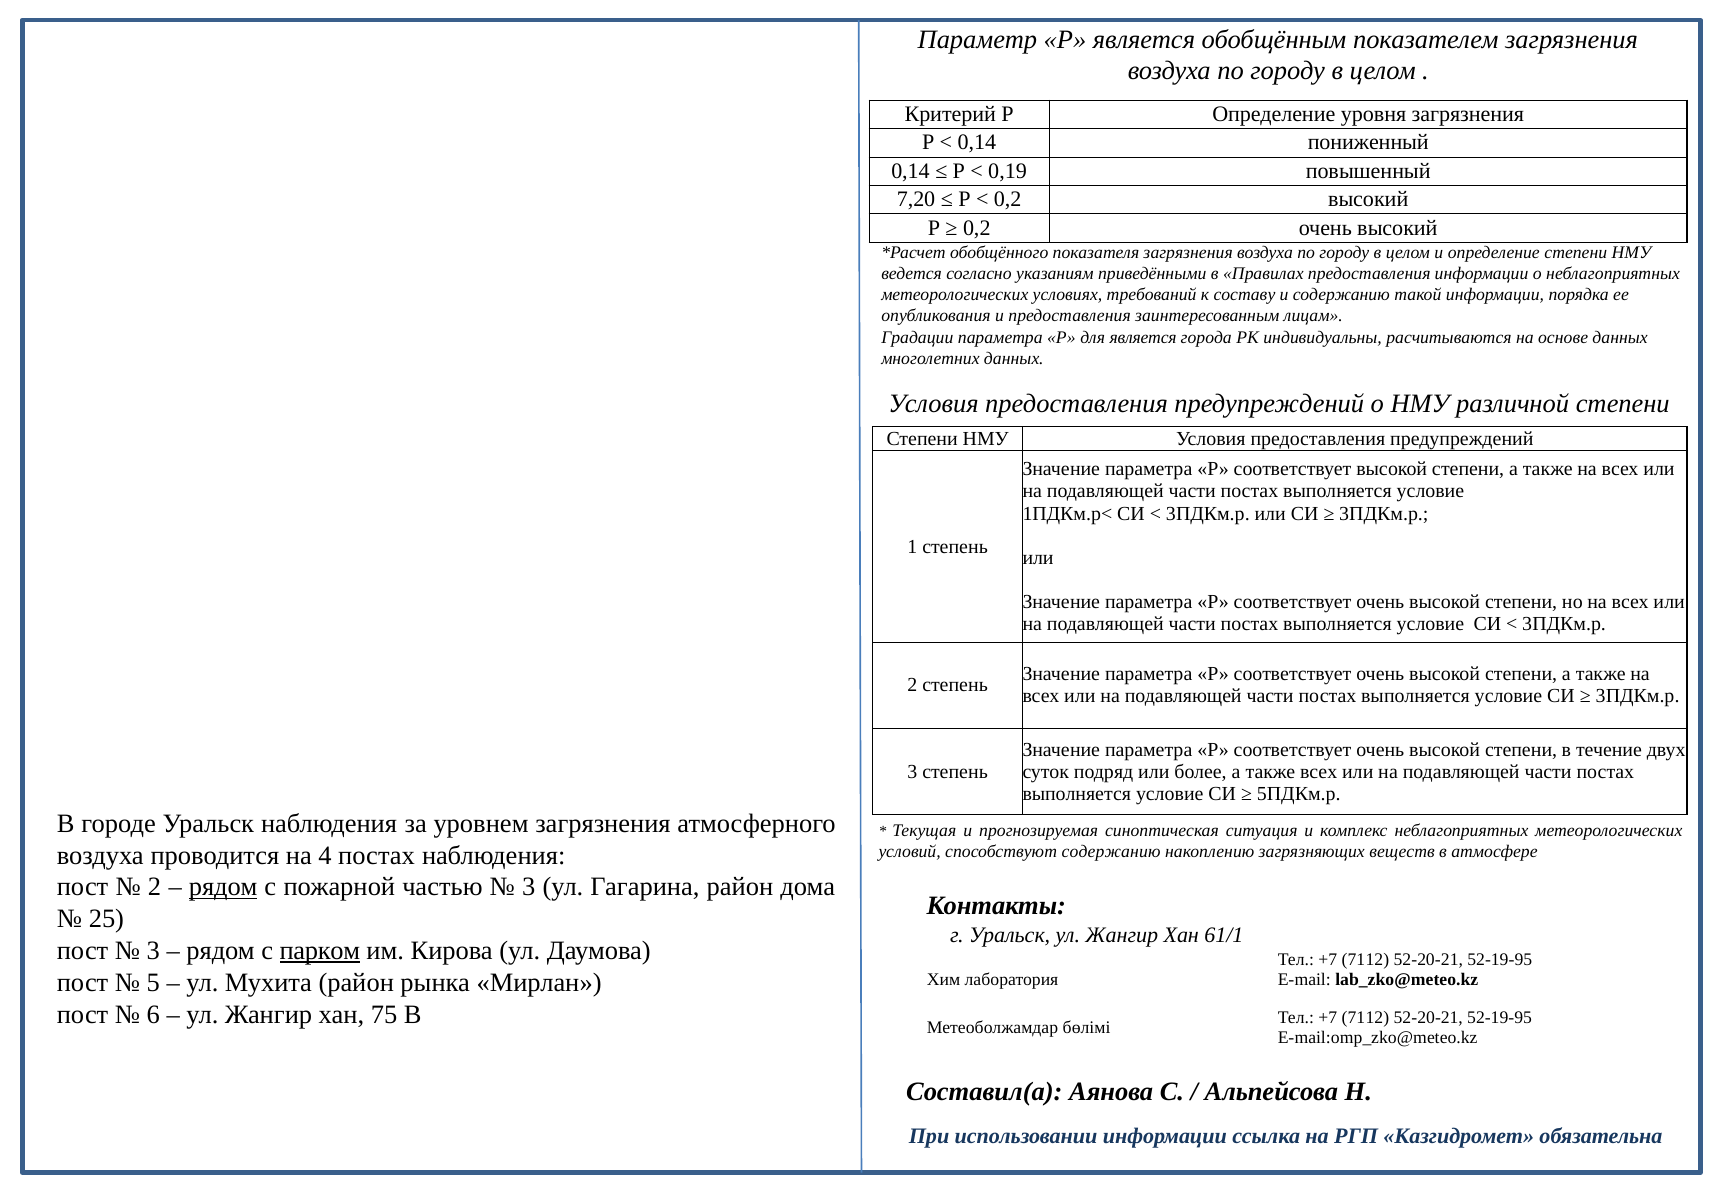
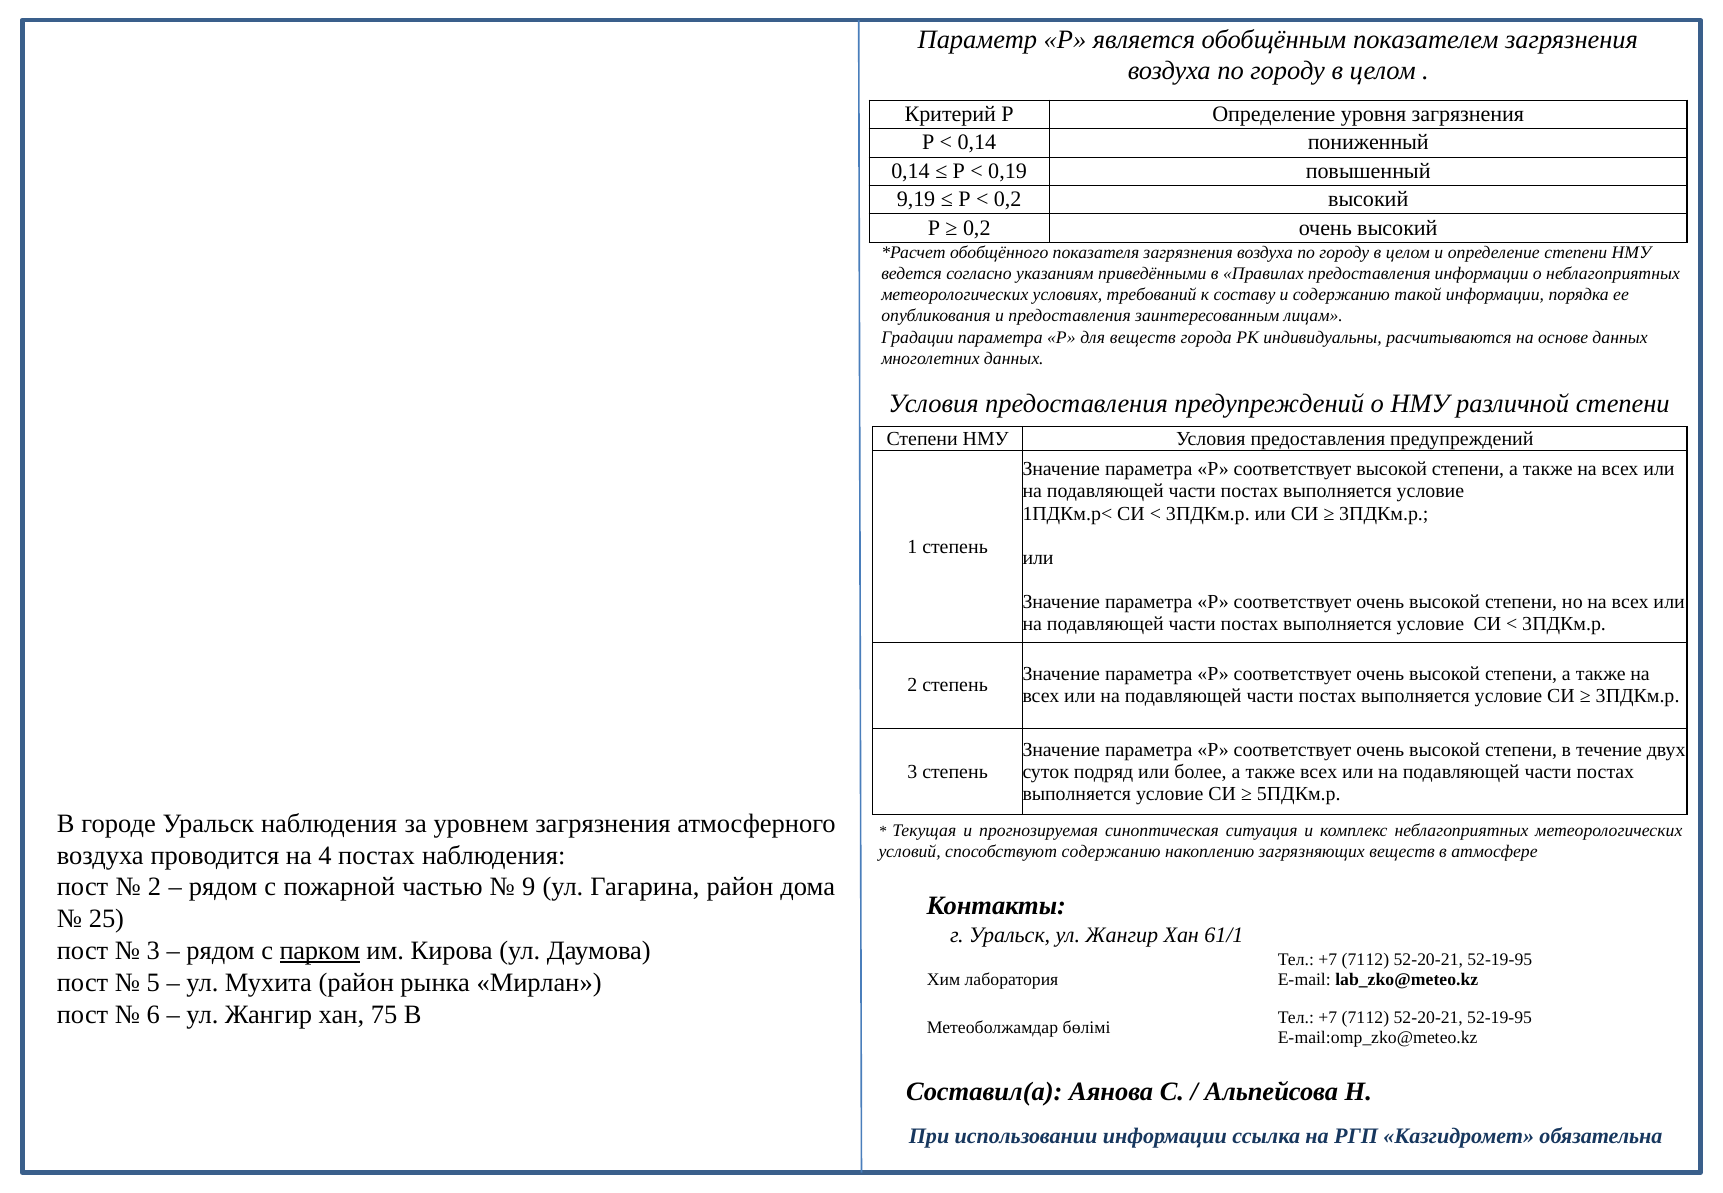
7,20: 7,20 -> 9,19
для является: является -> веществ
рядом at (223, 887) underline: present -> none
3 at (529, 887): 3 -> 9
